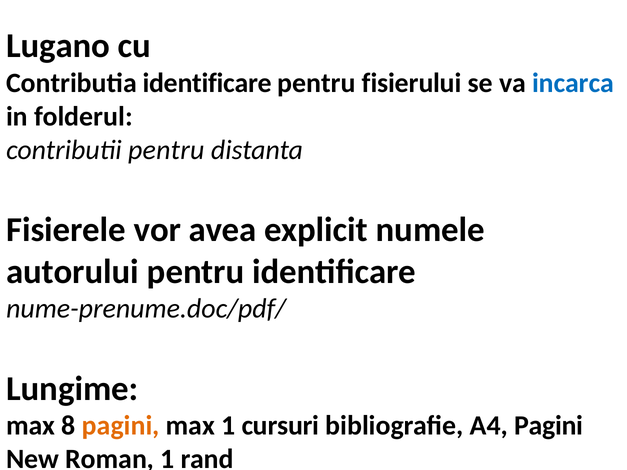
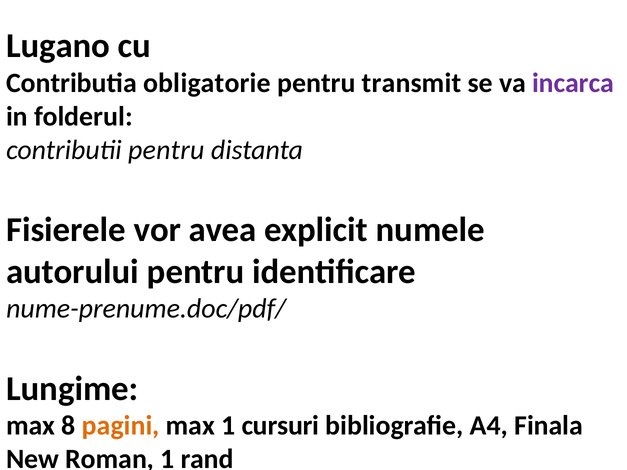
Contributia identificare: identificare -> obligatorie
fisierului: fisierului -> transmit
incarca colour: blue -> purple
A4 Pagini: Pagini -> Finala
